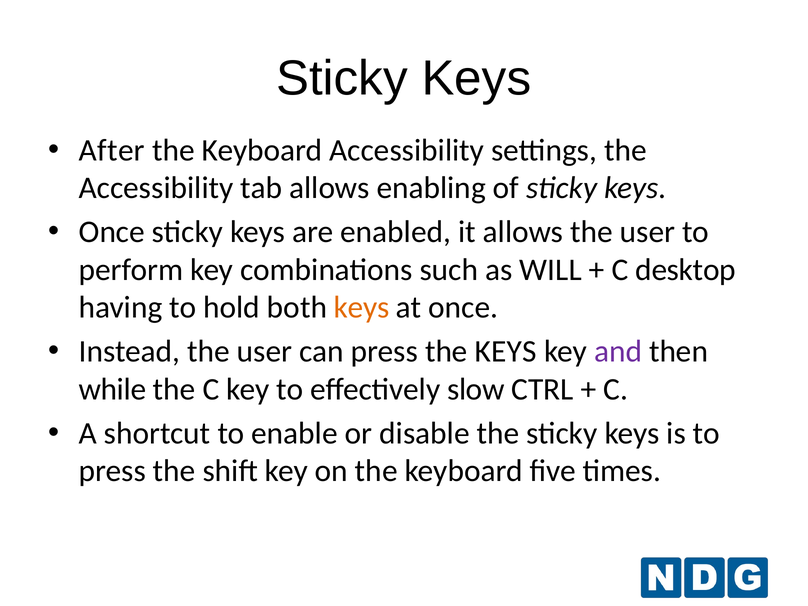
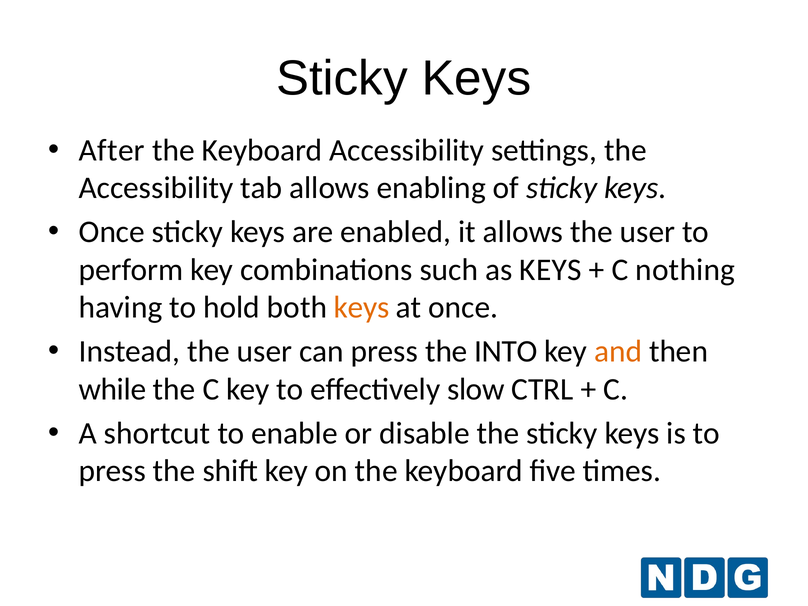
as WILL: WILL -> KEYS
desktop: desktop -> nothing
the KEYS: KEYS -> INTO
and colour: purple -> orange
